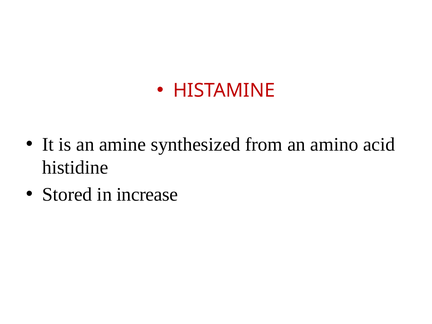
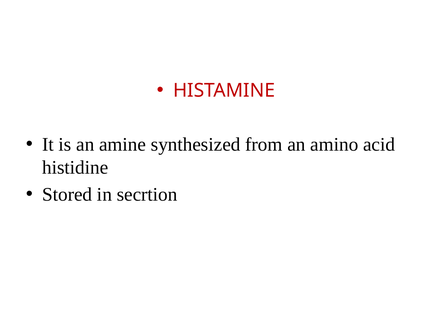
increase: increase -> secrtion
